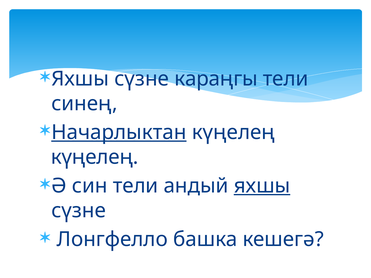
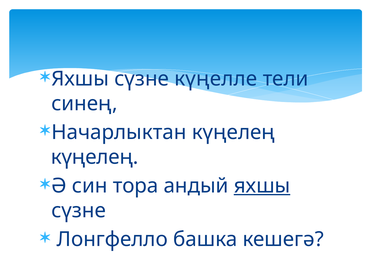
караңгы: караңгы -> күңелле
Начарлыктан underline: present -> none
син тели: тели -> тора
